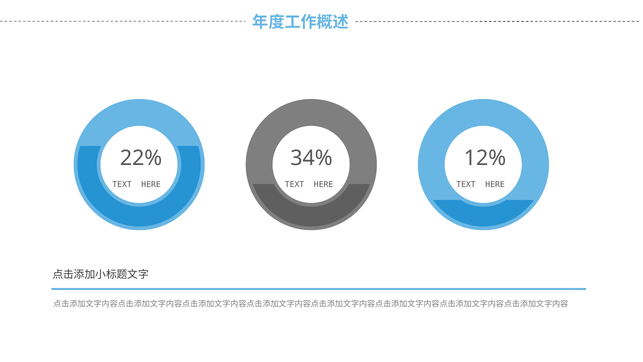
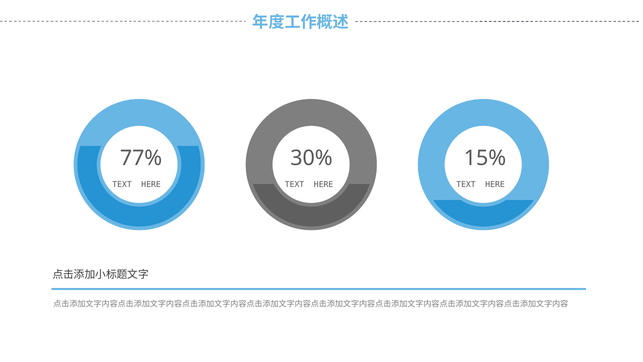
22%: 22% -> 77%
34%: 34% -> 30%
12%: 12% -> 15%
